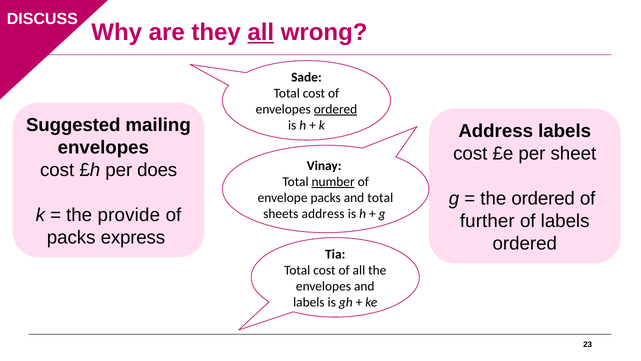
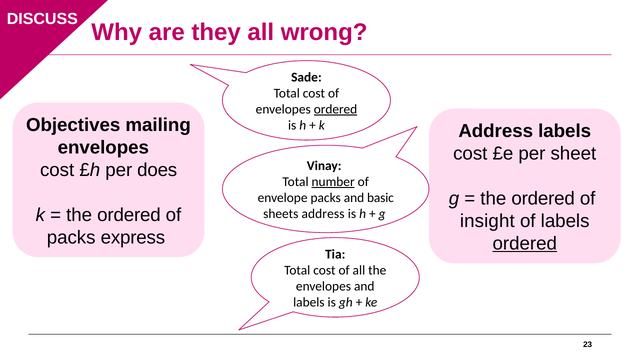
all at (261, 32) underline: present -> none
Suggested: Suggested -> Objectives
and total: total -> basic
provide at (129, 215): provide -> ordered
further: further -> insight
ordered at (525, 243) underline: none -> present
